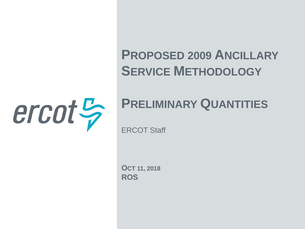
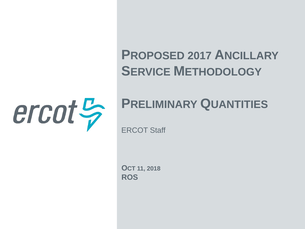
2009: 2009 -> 2017
